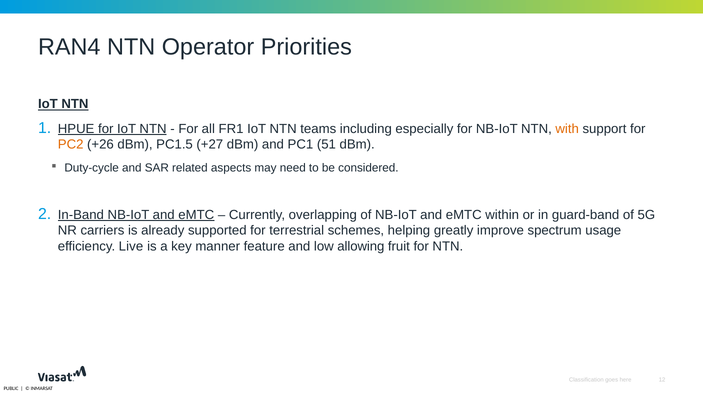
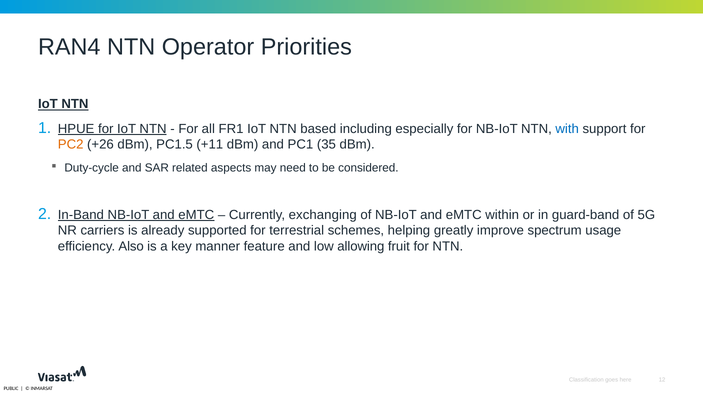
teams: teams -> based
with colour: orange -> blue
+27: +27 -> +11
51: 51 -> 35
overlapping: overlapping -> exchanging
Live: Live -> Also
